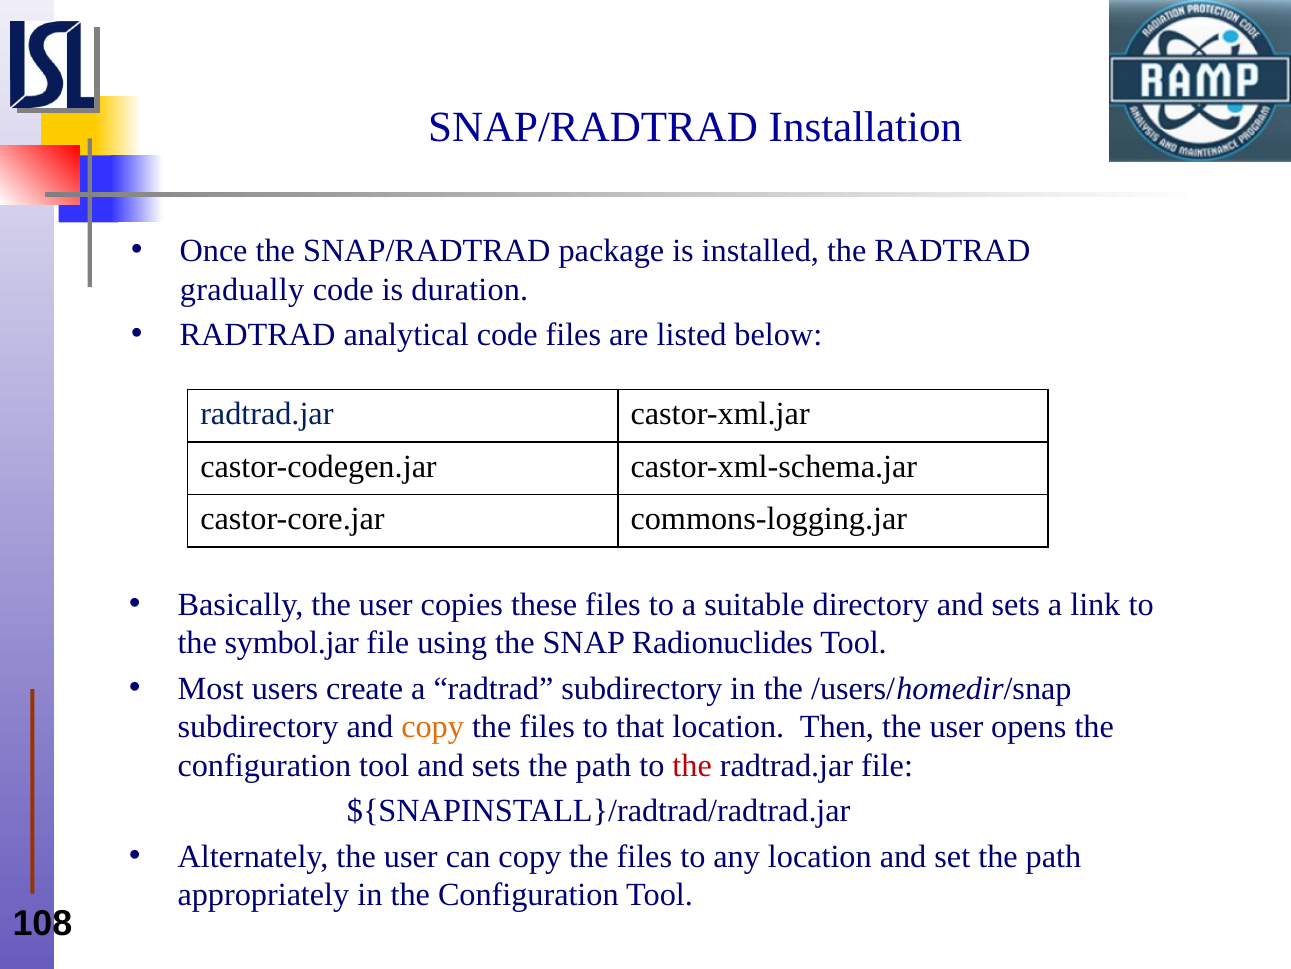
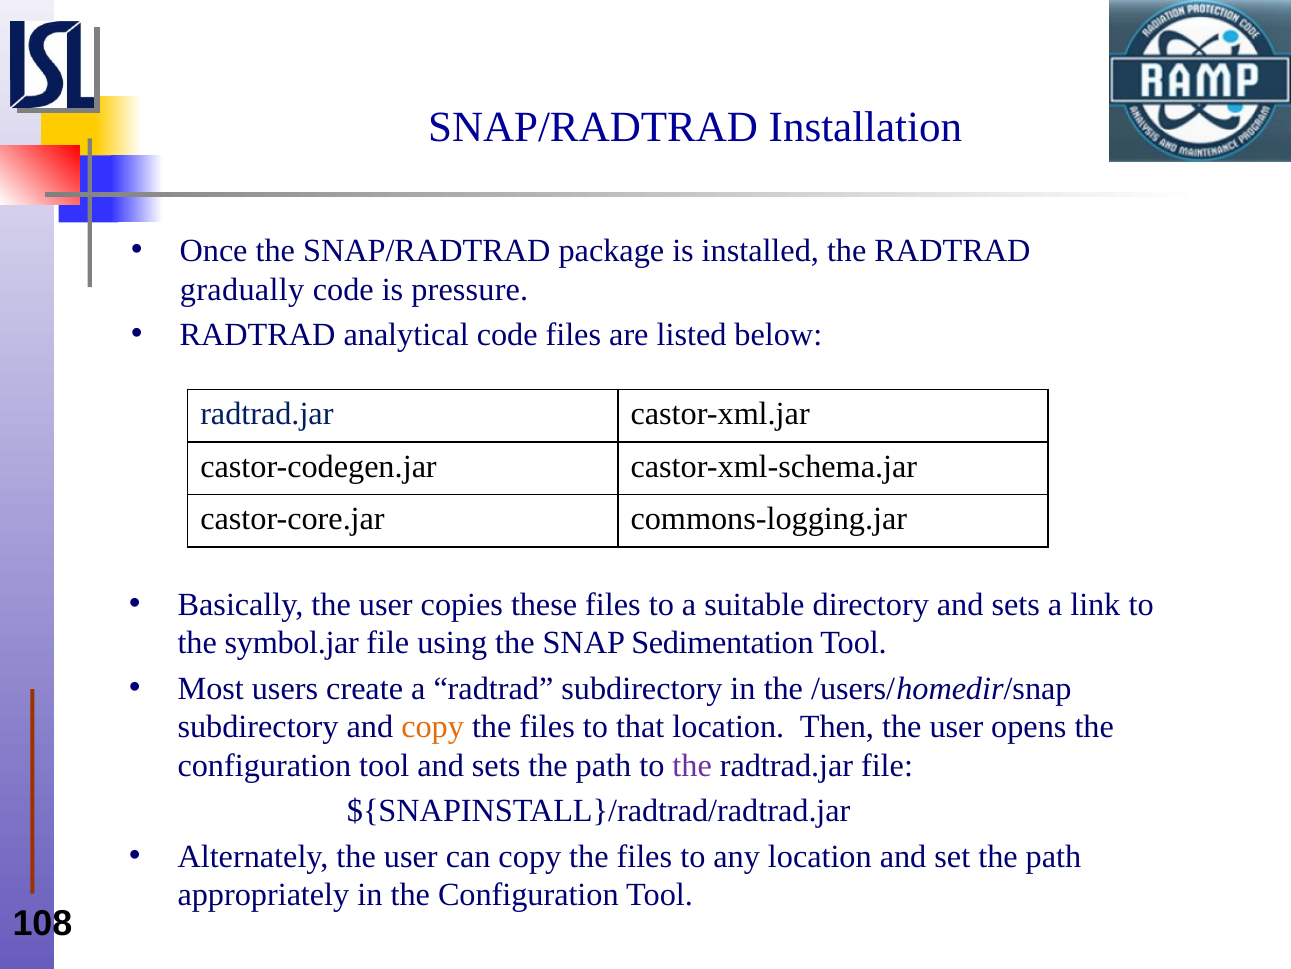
duration: duration -> pressure
Radionuclides: Radionuclides -> Sedimentation
the at (692, 765) colour: red -> purple
